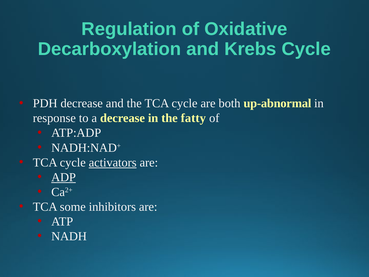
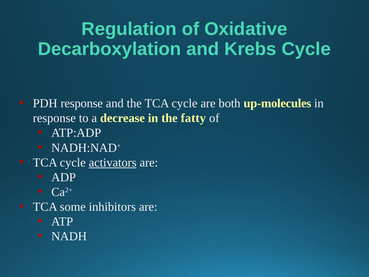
PDH decrease: decrease -> response
up-abnormal: up-abnormal -> up-molecules
ADP underline: present -> none
